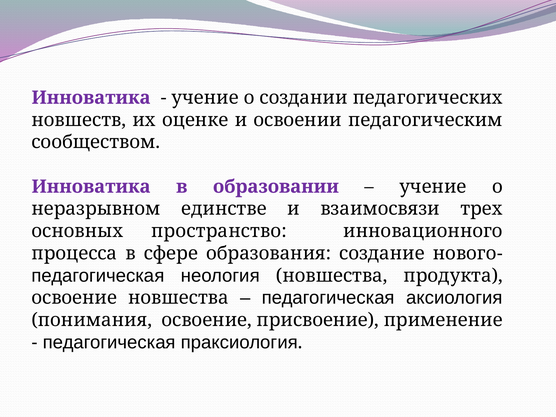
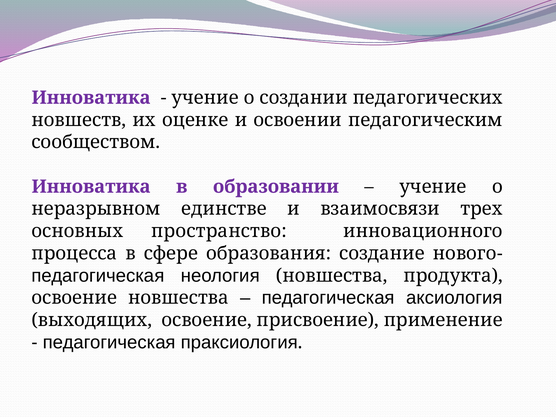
понимания: понимания -> выходящих
